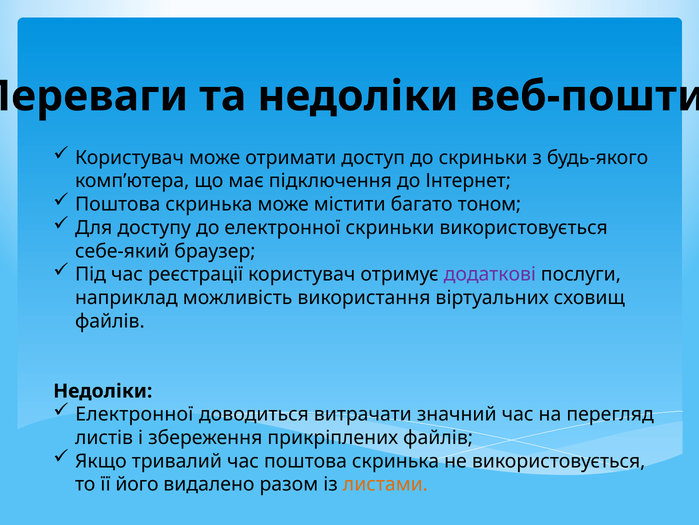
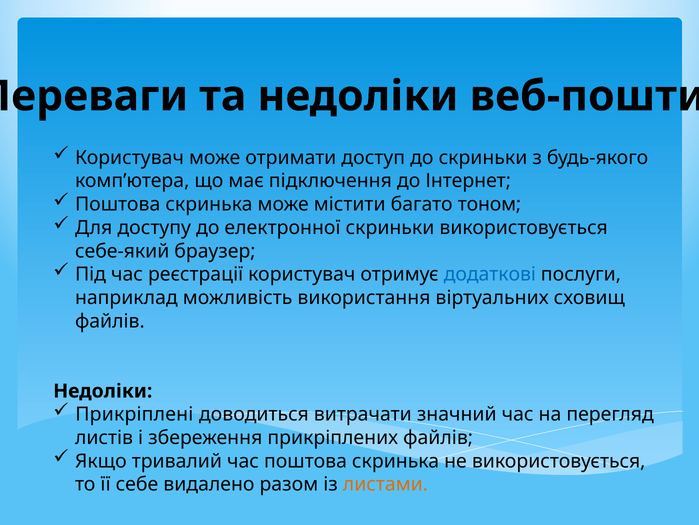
додаткові colour: purple -> blue
Електронної at (134, 414): Електронної -> Прикріплені
його: його -> себе
